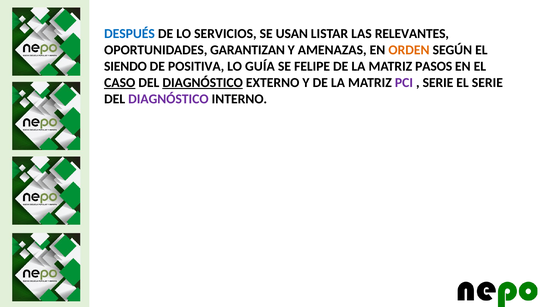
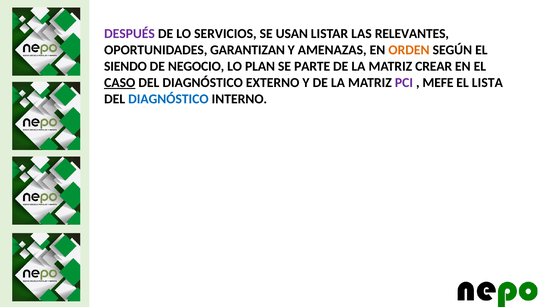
DESPUÉS colour: blue -> purple
POSITIVA: POSITIVA -> NEGOCIO
GUÍA: GUÍA -> PLAN
FELIPE: FELIPE -> PARTE
PASOS: PASOS -> CREAR
DIAGNÓSTICO at (203, 83) underline: present -> none
SERIE at (438, 83): SERIE -> MEFE
EL SERIE: SERIE -> LISTA
DIAGNÓSTICO at (168, 99) colour: purple -> blue
